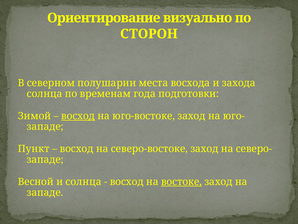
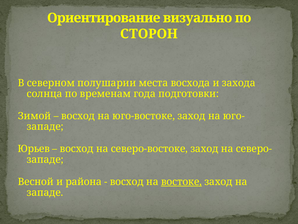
восход at (78, 116) underline: present -> none
Пункт: Пункт -> Юрьев
и солнца: солнца -> района
